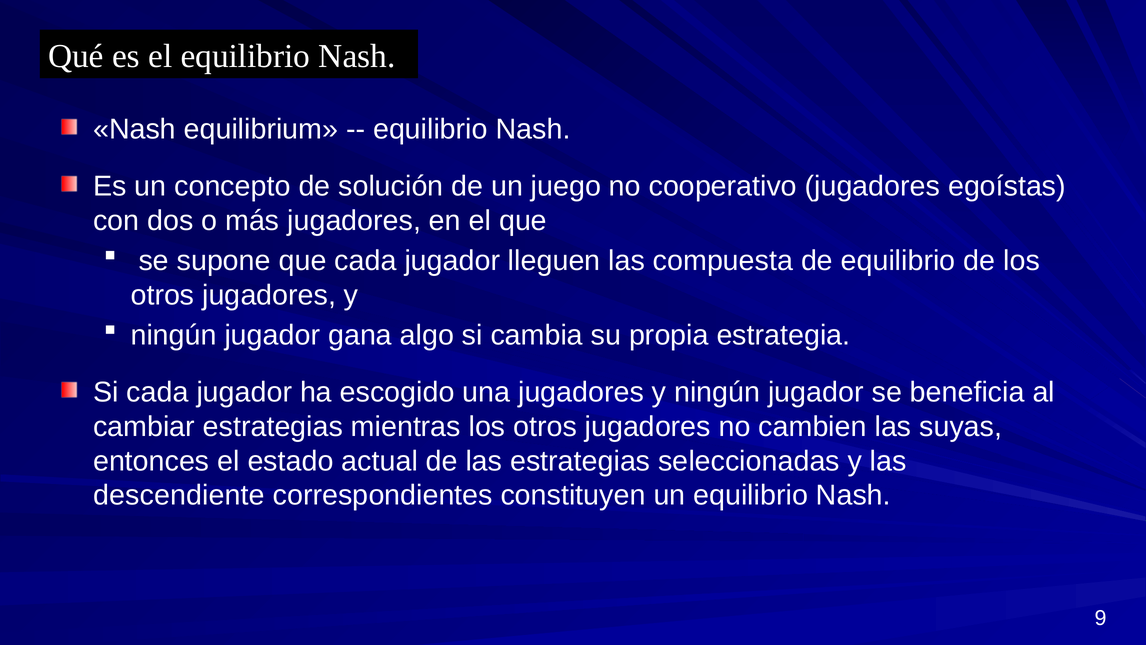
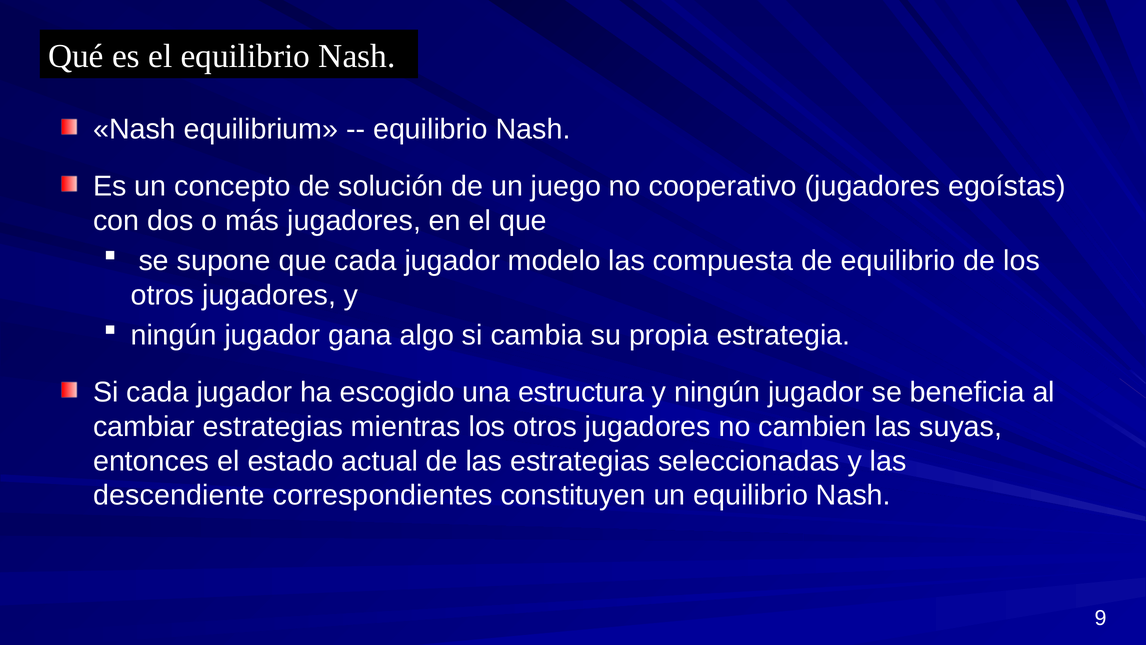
lleguen: lleguen -> modelo
una jugadores: jugadores -> estructura
